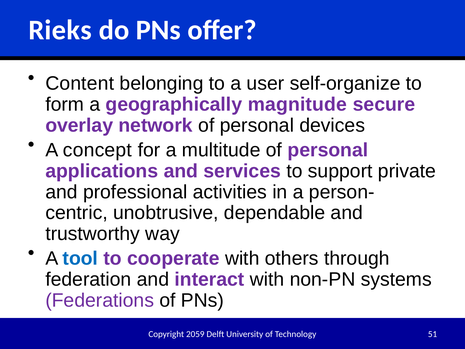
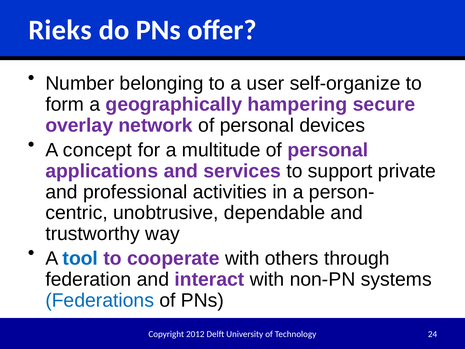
Content: Content -> Number
magnitude: magnitude -> hampering
Federations colour: purple -> blue
2059: 2059 -> 2012
51: 51 -> 24
